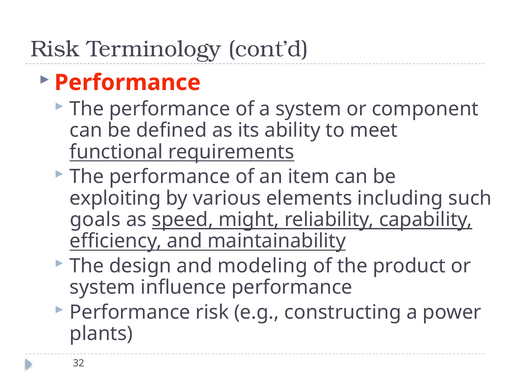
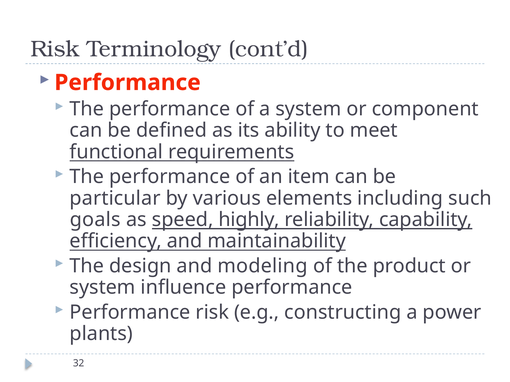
exploiting: exploiting -> particular
might: might -> highly
